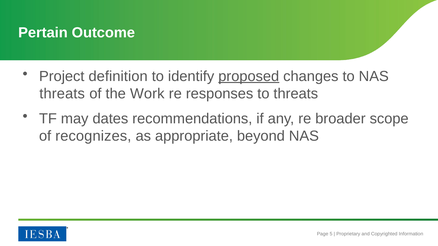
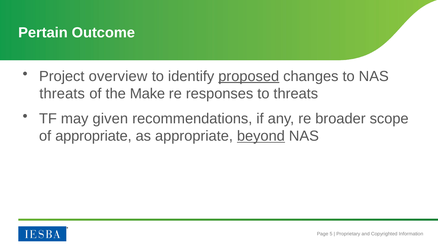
definition: definition -> overview
Work: Work -> Make
dates: dates -> given
of recognizes: recognizes -> appropriate
beyond underline: none -> present
